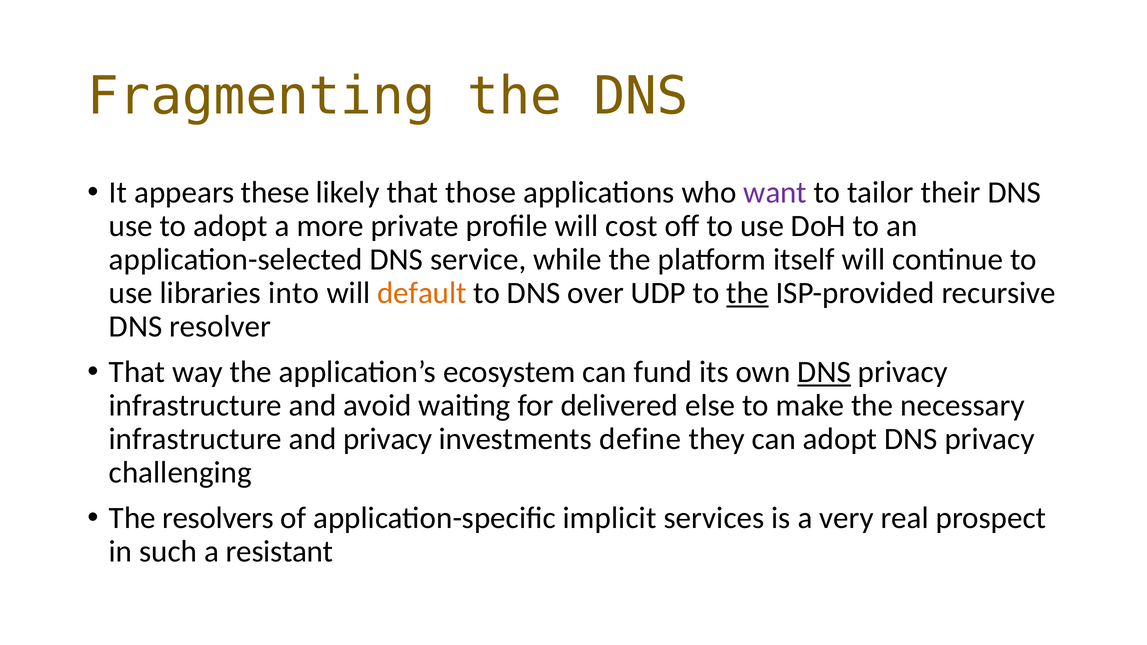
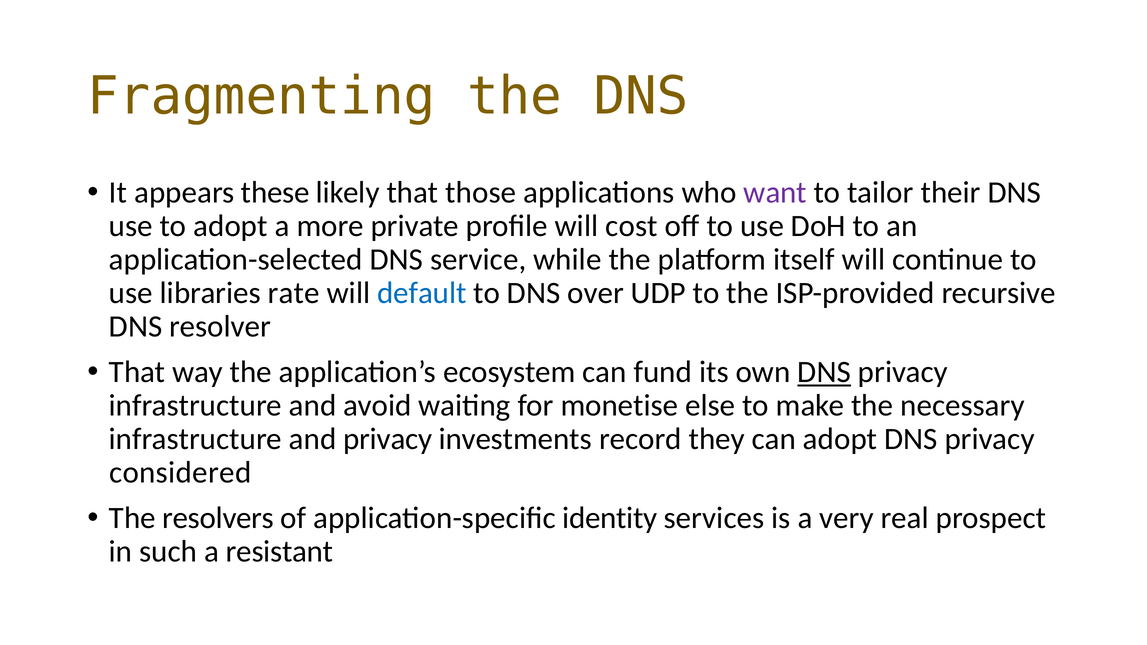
into: into -> rate
default colour: orange -> blue
the at (748, 293) underline: present -> none
delivered: delivered -> monetise
define: define -> record
challenging: challenging -> considered
implicit: implicit -> identity
